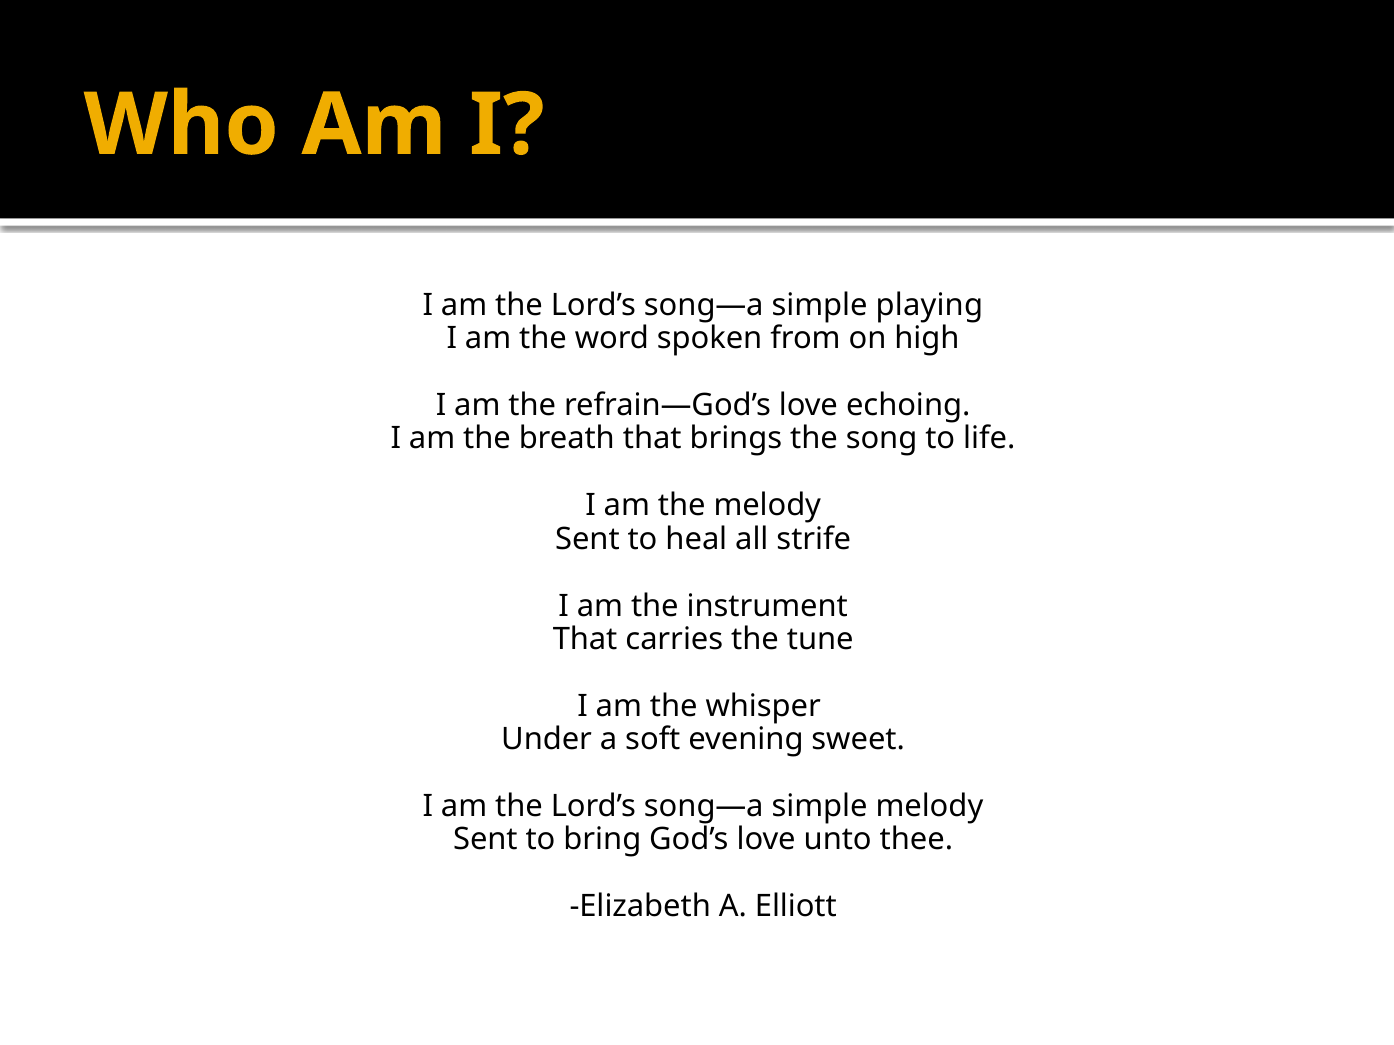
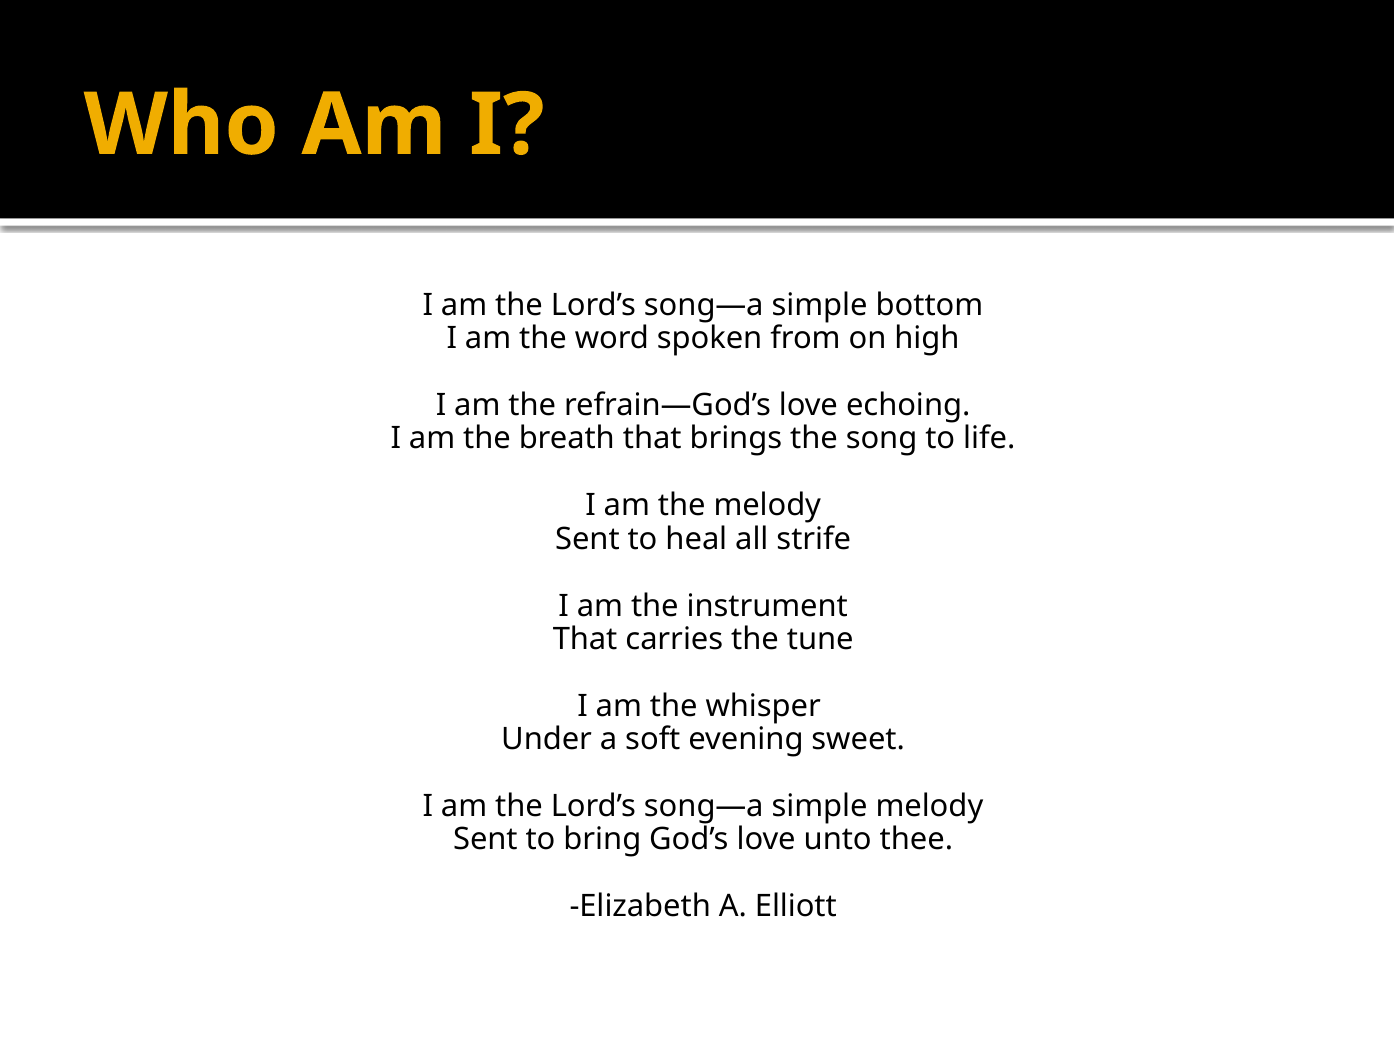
playing: playing -> bottom
